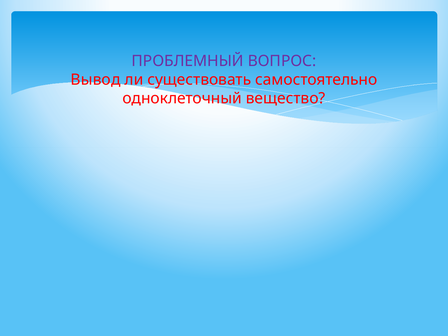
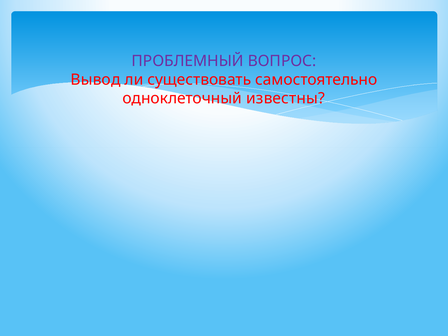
вещество: вещество -> известны
